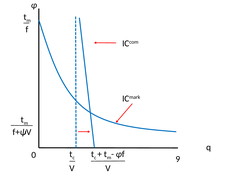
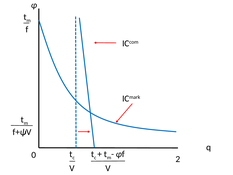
9: 9 -> 2
